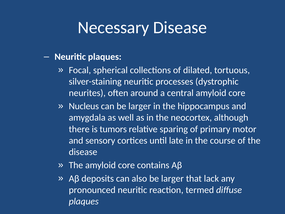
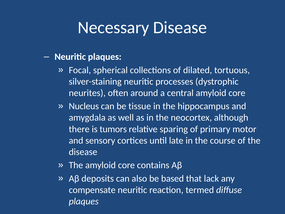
can be larger: larger -> tissue
also be larger: larger -> based
pronounced: pronounced -> compensate
